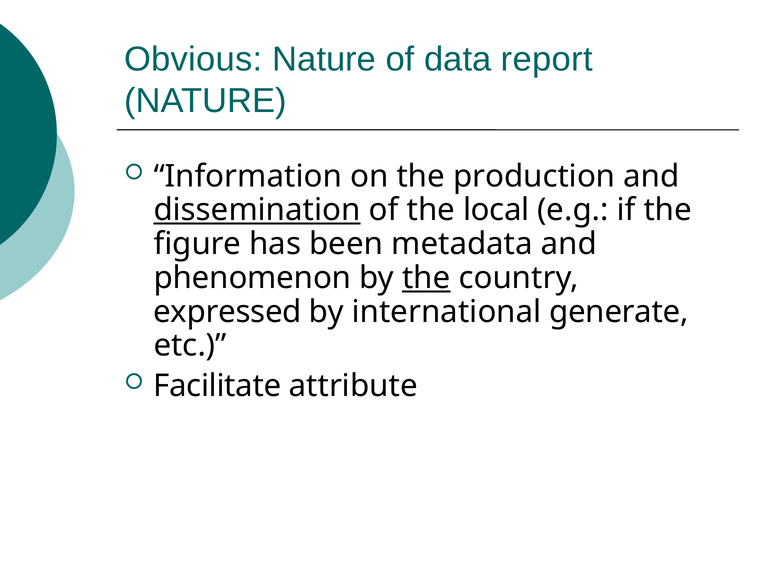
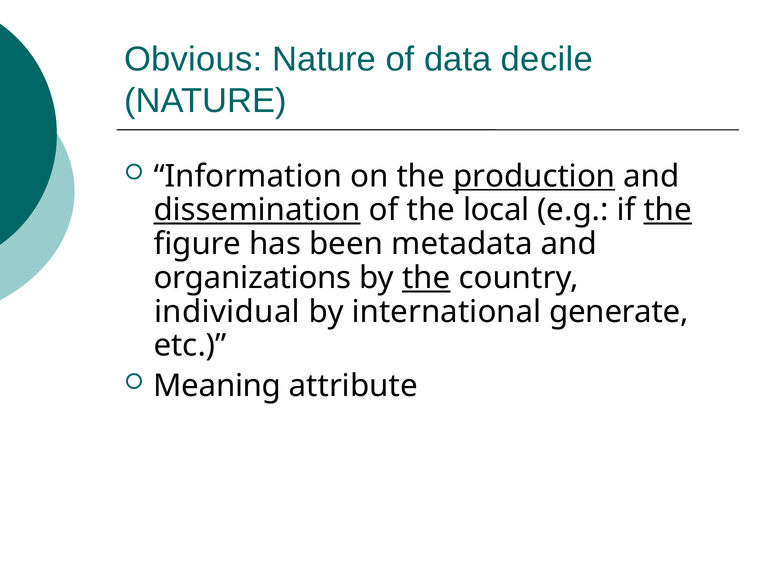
report: report -> decile
production underline: none -> present
the at (668, 210) underline: none -> present
phenomenon: phenomenon -> organizations
expressed: expressed -> individual
Facilitate: Facilitate -> Meaning
